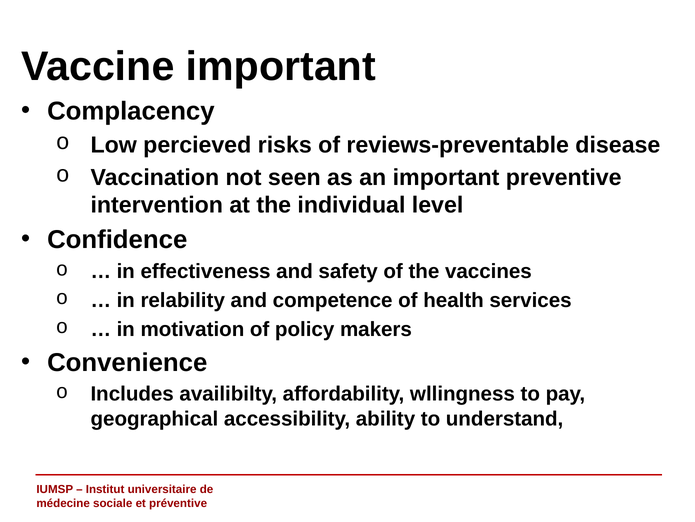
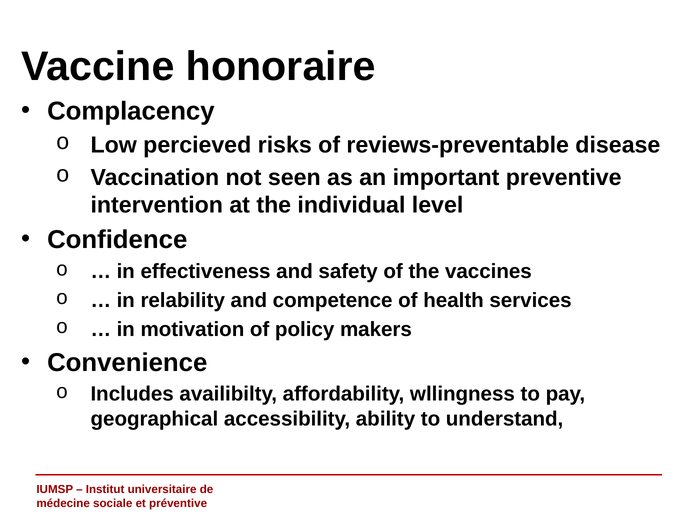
Vaccine important: important -> honoraire
